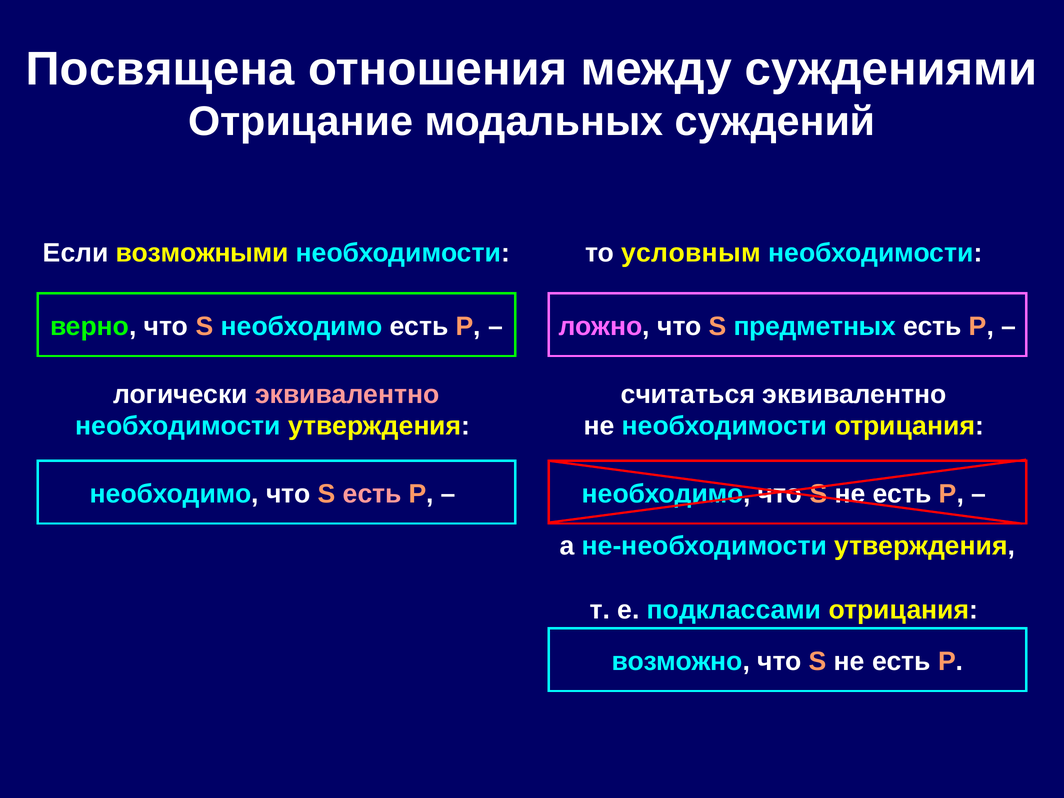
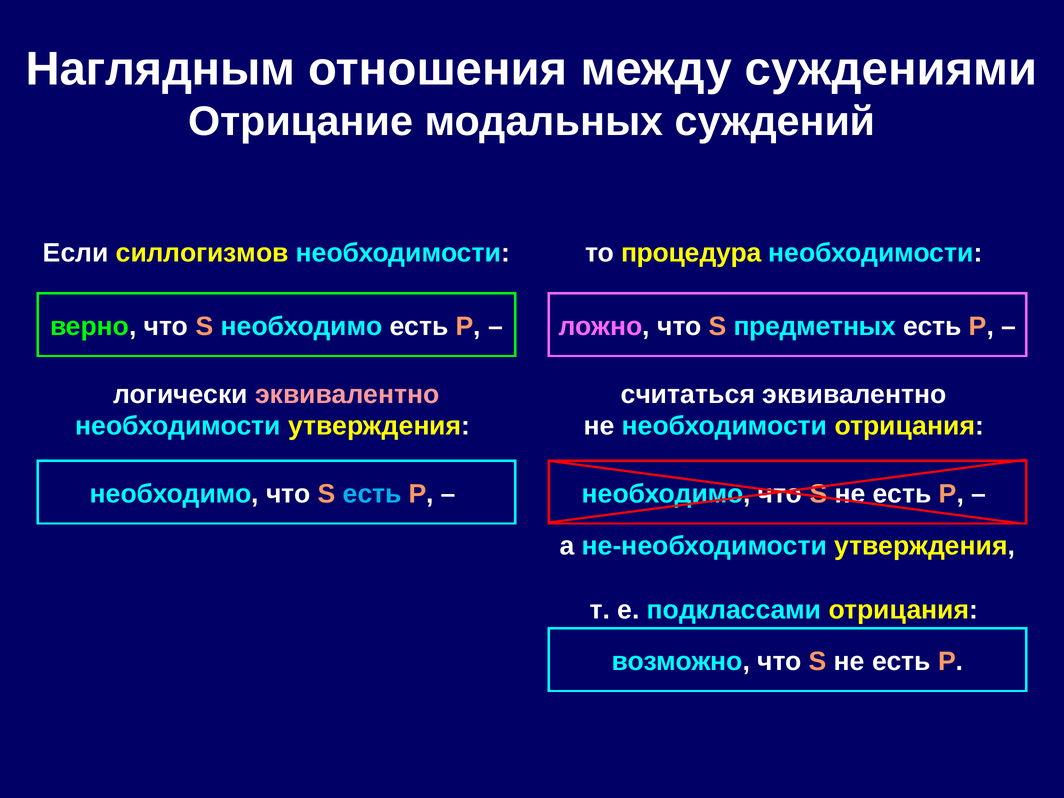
Посвящена: Посвящена -> Наглядным
возможными: возможными -> силлогизмов
условным: условным -> процедура
есть at (372, 494) colour: pink -> light blue
